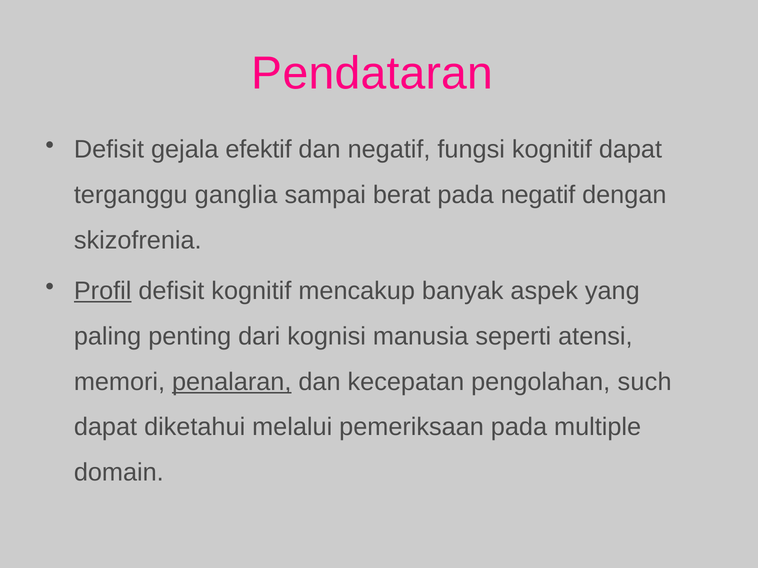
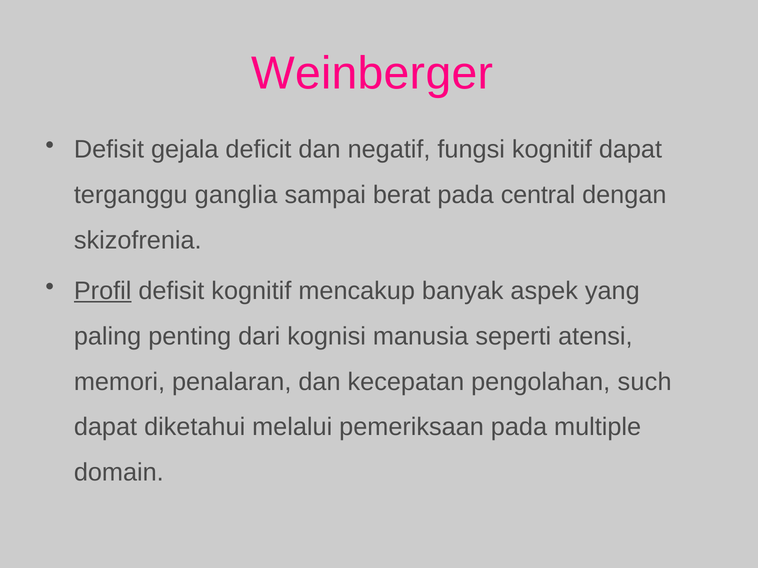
Pendataran: Pendataran -> Weinberger
efektif: efektif -> deficit
pada negatif: negatif -> central
penalaran underline: present -> none
